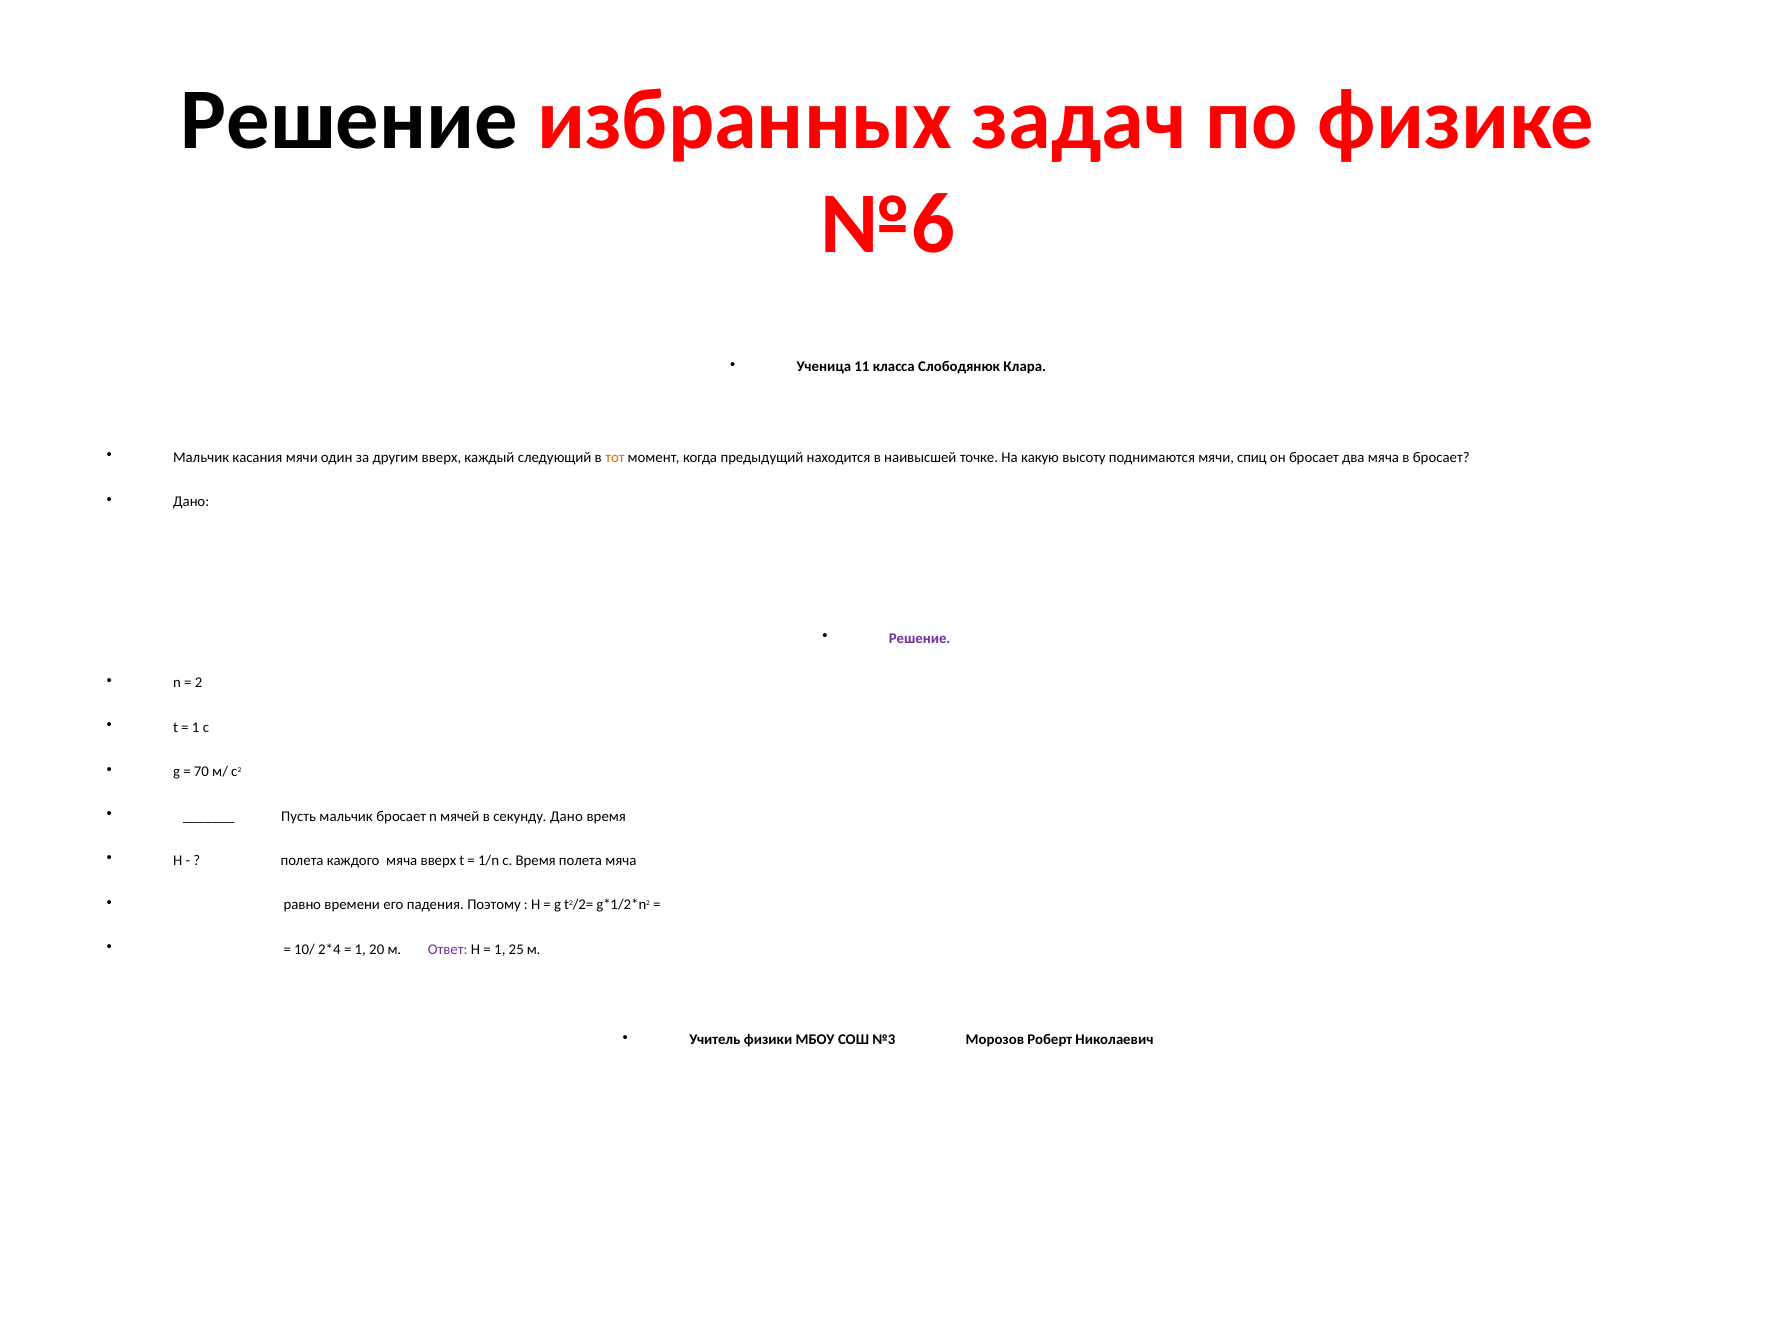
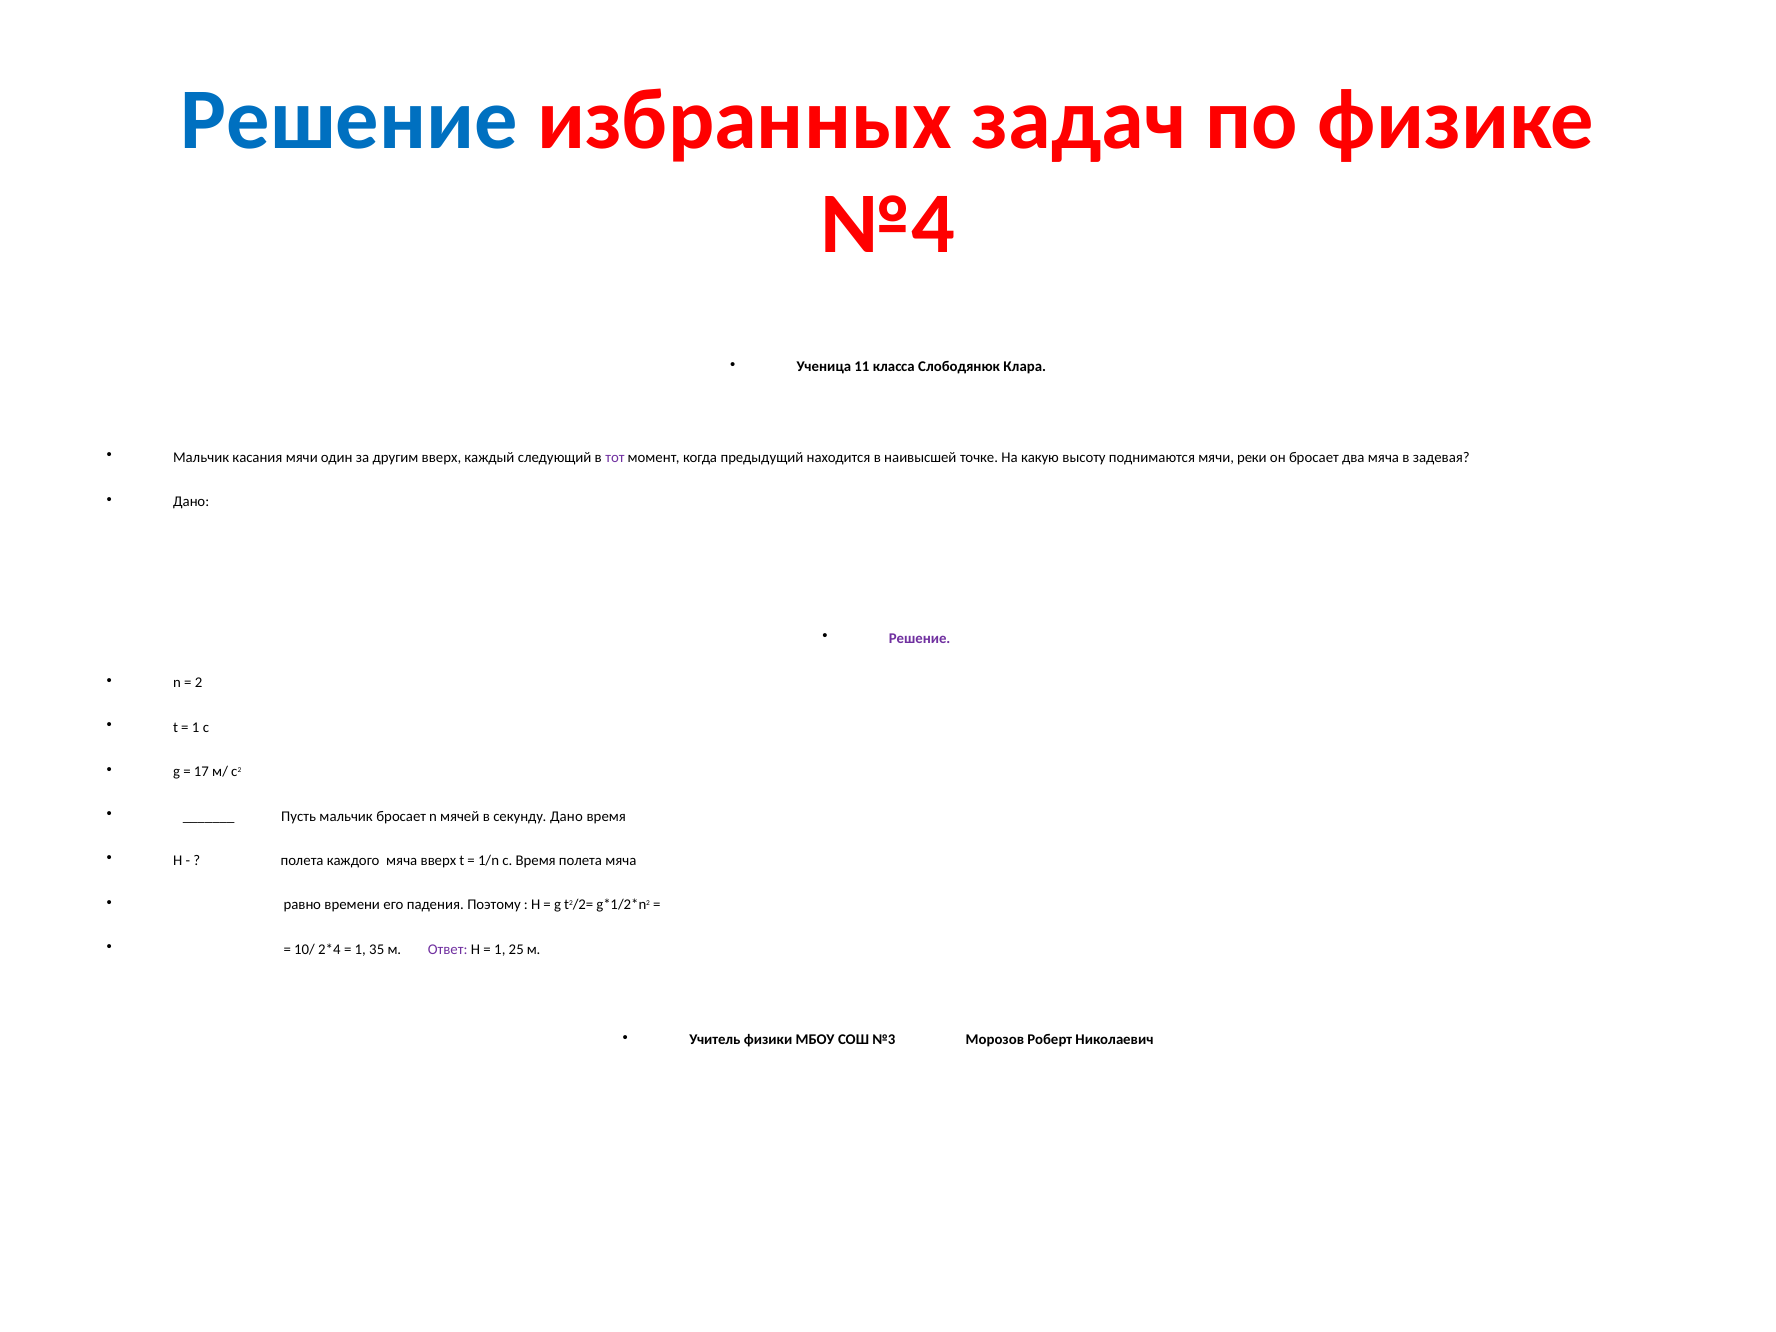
Решение at (349, 120) colour: black -> blue
№6: №6 -> №4
тот colour: orange -> purple
спиц: спиц -> реки
в бросает: бросает -> задевая
70: 70 -> 17
20: 20 -> 35
